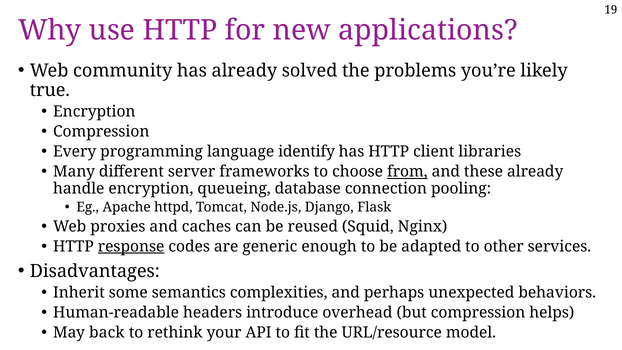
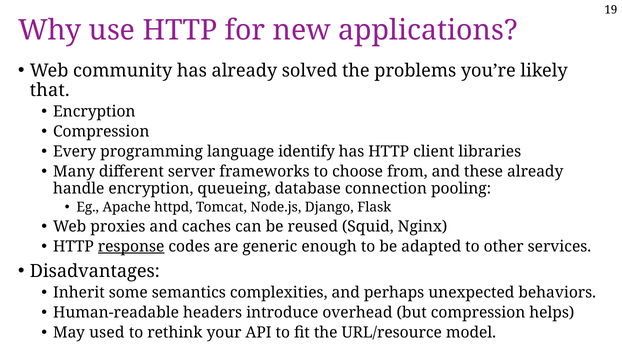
true: true -> that
from underline: present -> none
back: back -> used
